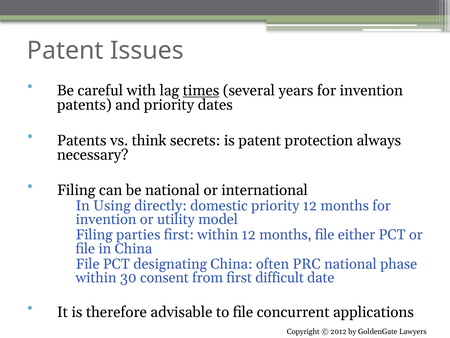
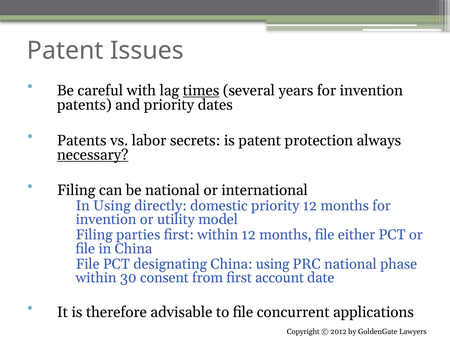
think: think -> labor
necessary underline: none -> present
China often: often -> using
difficult: difficult -> account
